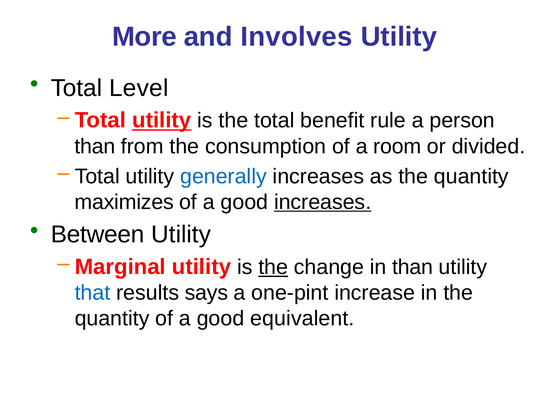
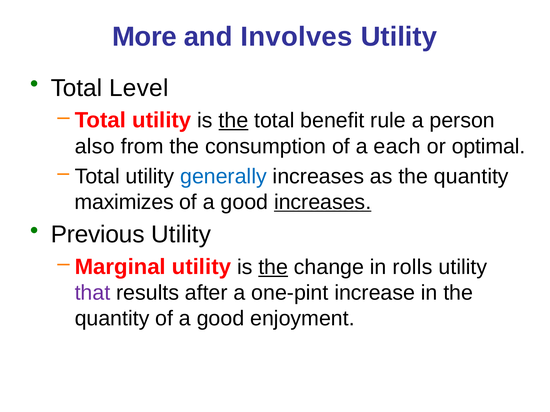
utility at (162, 121) underline: present -> none
the at (233, 121) underline: none -> present
than at (95, 147): than -> also
room: room -> each
divided: divided -> optimal
Between: Between -> Previous
in than: than -> rolls
that colour: blue -> purple
says: says -> after
equivalent: equivalent -> enjoyment
